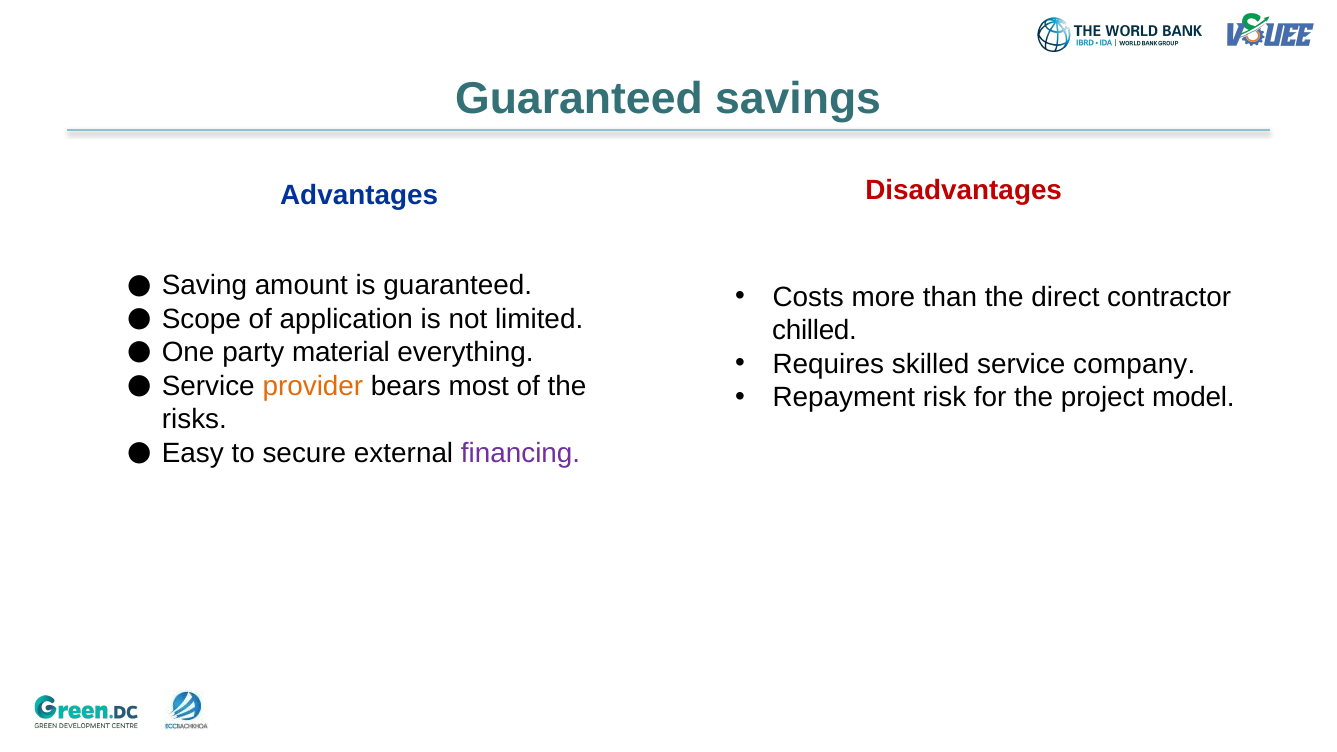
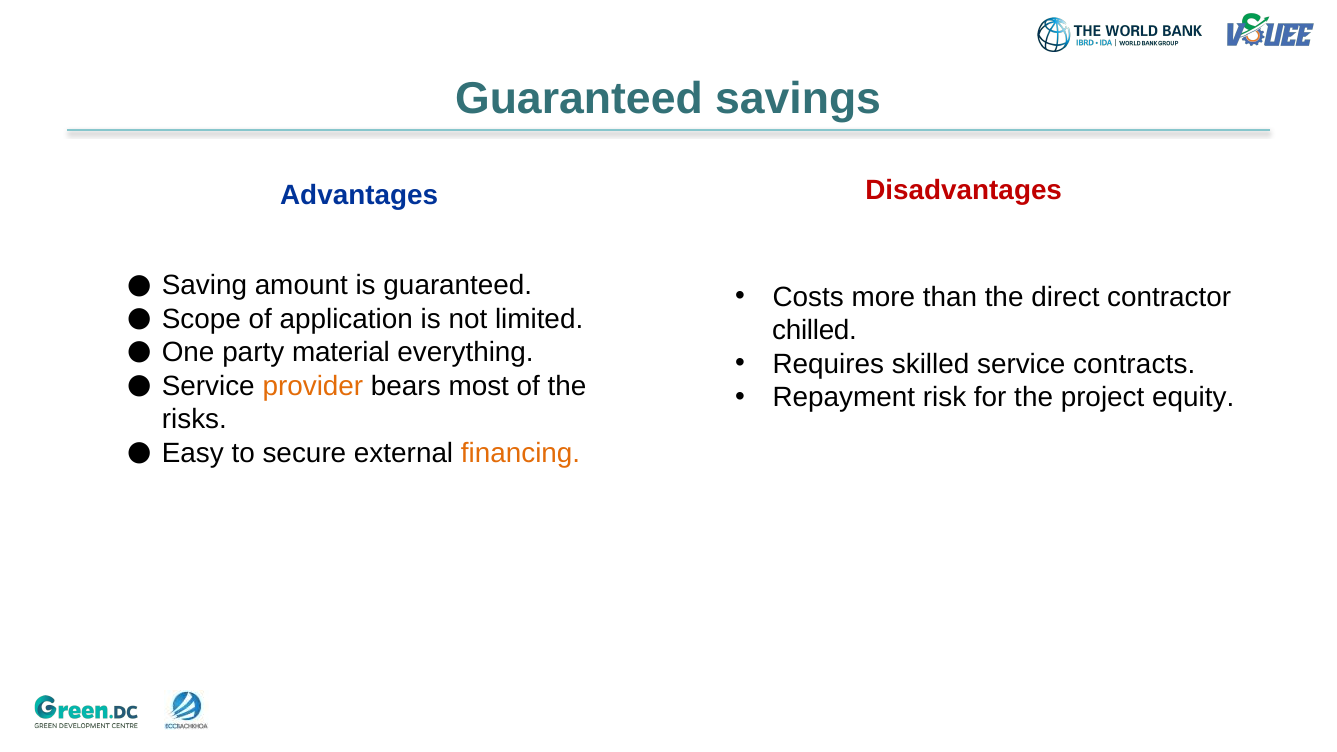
company: company -> contracts
model: model -> equity
financing colour: purple -> orange
